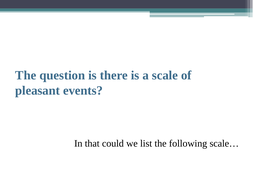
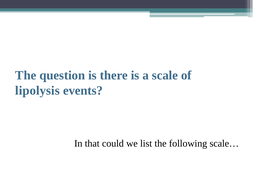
pleasant: pleasant -> lipolysis
